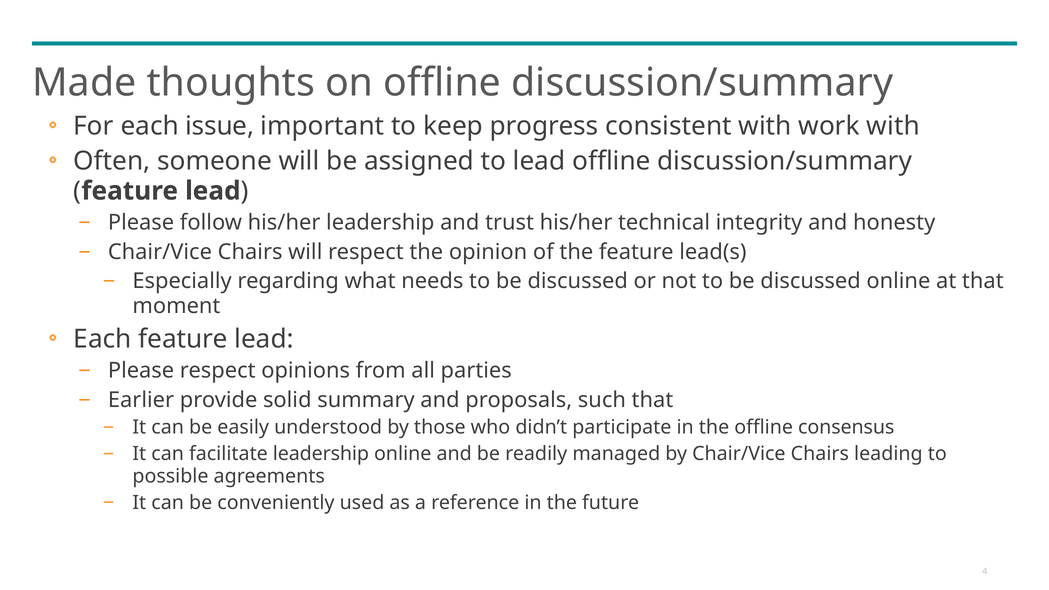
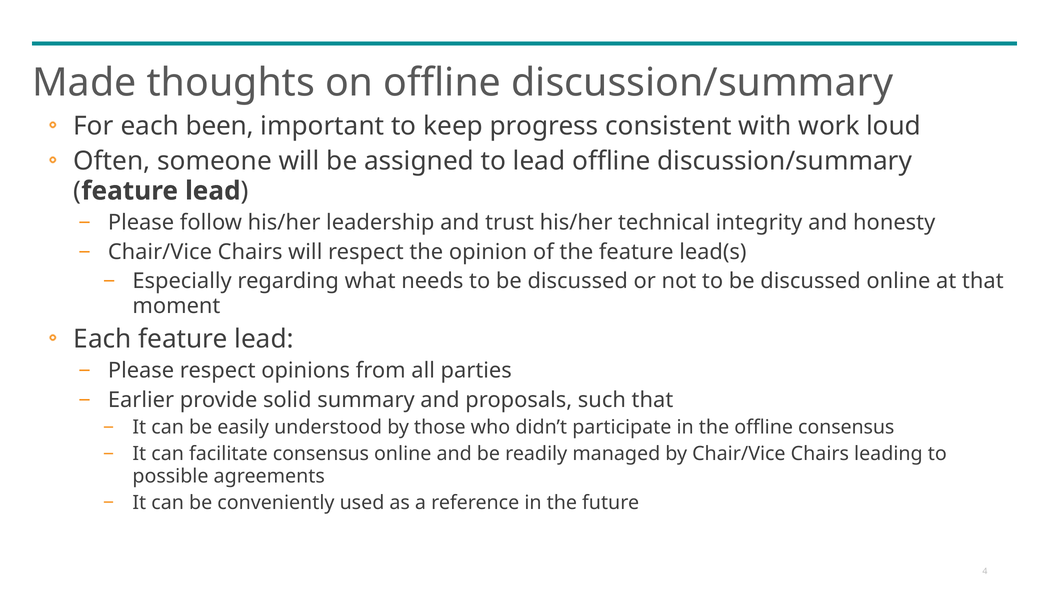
issue: issue -> been
work with: with -> loud
facilitate leadership: leadership -> consensus
